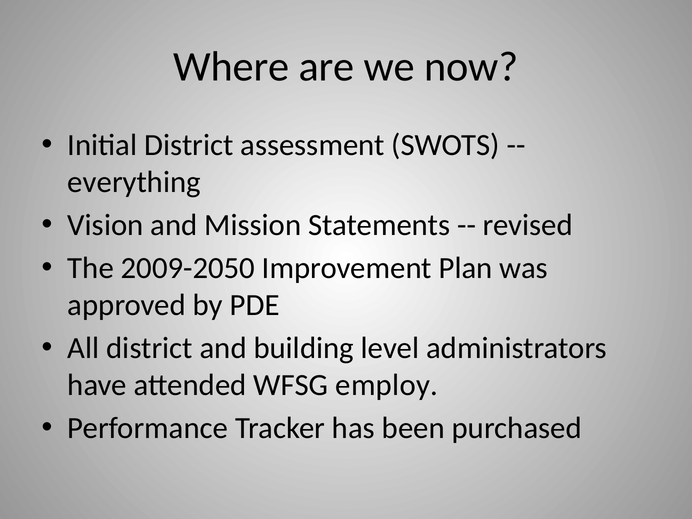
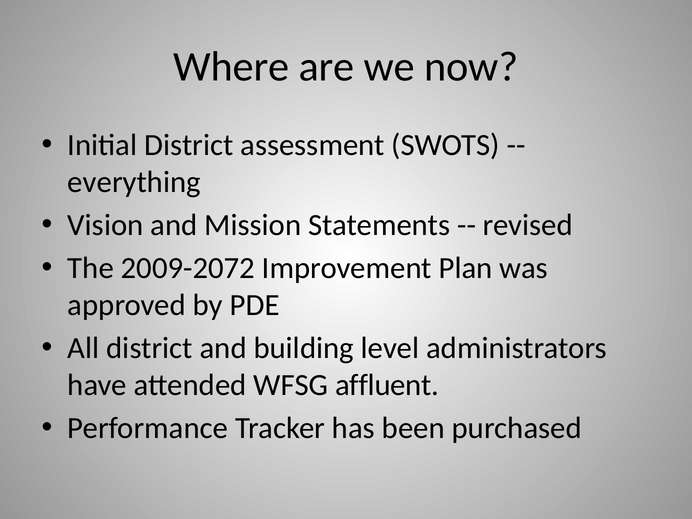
2009-2050: 2009-2050 -> 2009-2072
employ: employ -> affluent
